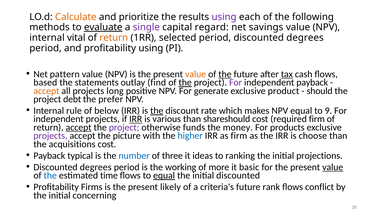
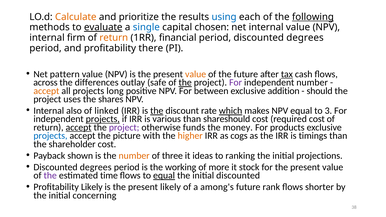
using at (224, 17) colour: purple -> blue
following underline: none -> present
single colour: purple -> blue
regard: regard -> chosen
net savings: savings -> internal
vital: vital -> firm
selected: selected -> financial
profitability using: using -> there
the at (225, 74) underline: present -> none
based: based -> across
statements: statements -> differences
find: find -> safe
independent payback: payback -> number
generate: generate -> between
product: product -> addition
debt: debt -> uses
prefer: prefer -> shares
rule: rule -> also
below: below -> linked
which underline: none -> present
9: 9 -> 3
projects at (103, 119) underline: none -> present
IRR at (136, 119) underline: present -> none
required firm: firm -> cost
projects at (50, 136) colour: purple -> blue
higher colour: blue -> orange
as firm: firm -> cogs
choose: choose -> timings
acquisitions: acquisitions -> shareholder
typical: typical -> shown
number at (134, 156) colour: blue -> orange
basic: basic -> stock
value at (333, 167) underline: present -> none
the at (50, 176) colour: blue -> purple
Profitability Firms: Firms -> Likely
criteria's: criteria's -> among's
conflict: conflict -> shorter
